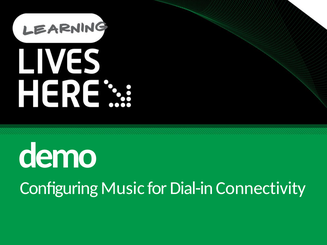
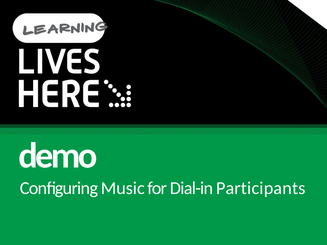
Connectivity: Connectivity -> Participants
